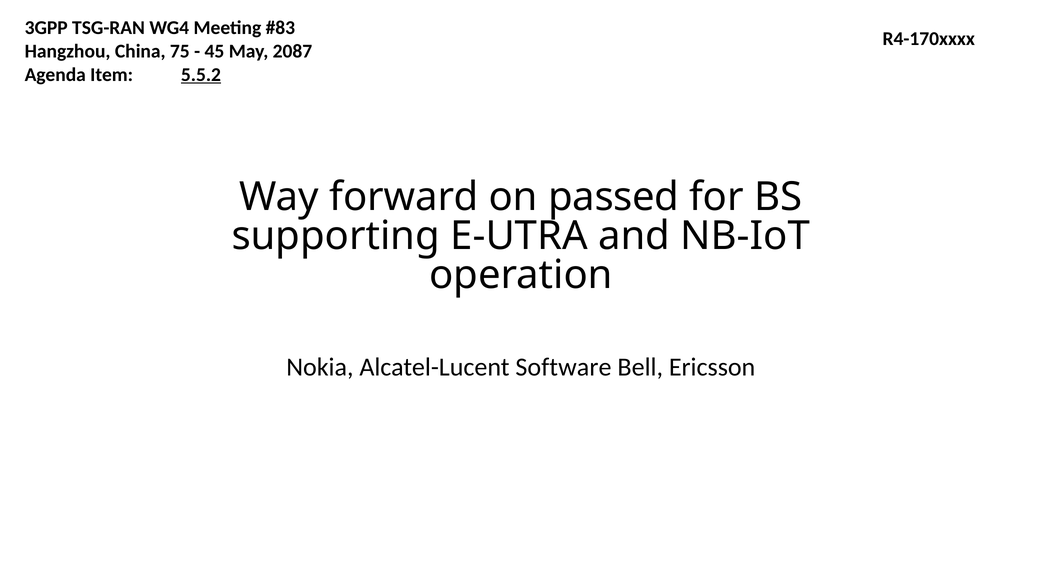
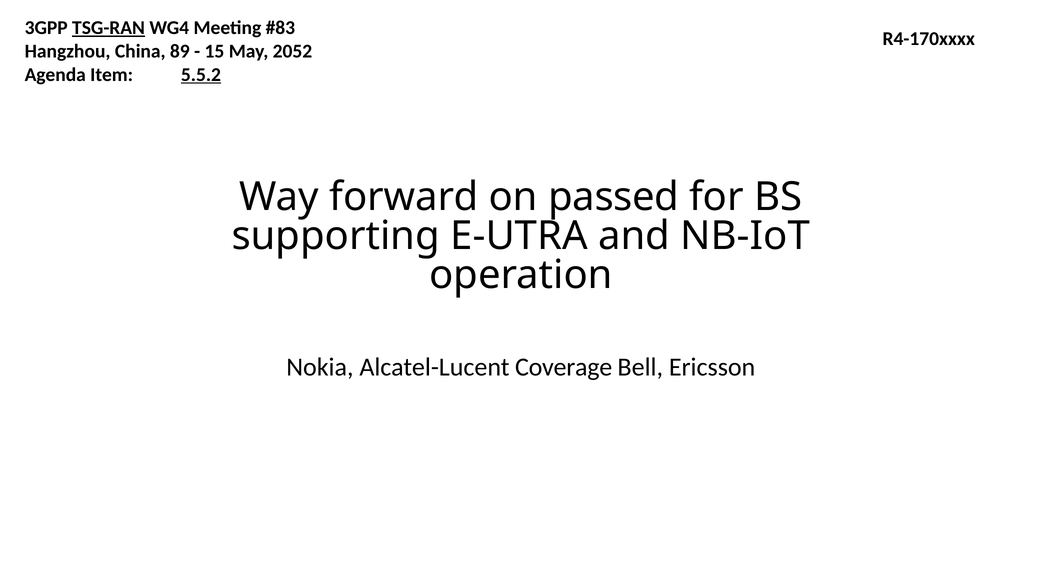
TSG-RAN underline: none -> present
75: 75 -> 89
45: 45 -> 15
2087: 2087 -> 2052
Software: Software -> Coverage
